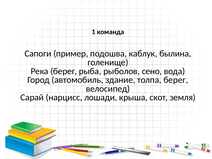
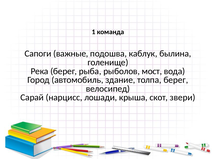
пример: пример -> важные
сено: сено -> мост
земля: земля -> звери
